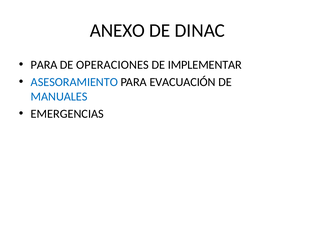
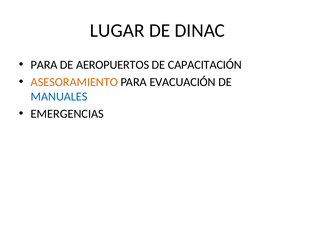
ANEXO: ANEXO -> LUGAR
OPERACIONES: OPERACIONES -> AEROPUERTOS
IMPLEMENTAR: IMPLEMENTAR -> CAPACITACIÓN
ASESORAMIENTO colour: blue -> orange
